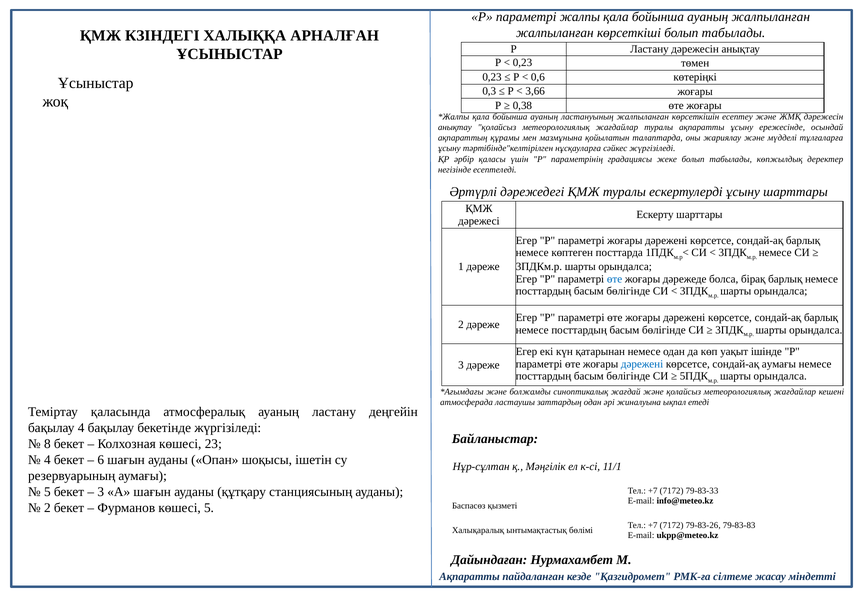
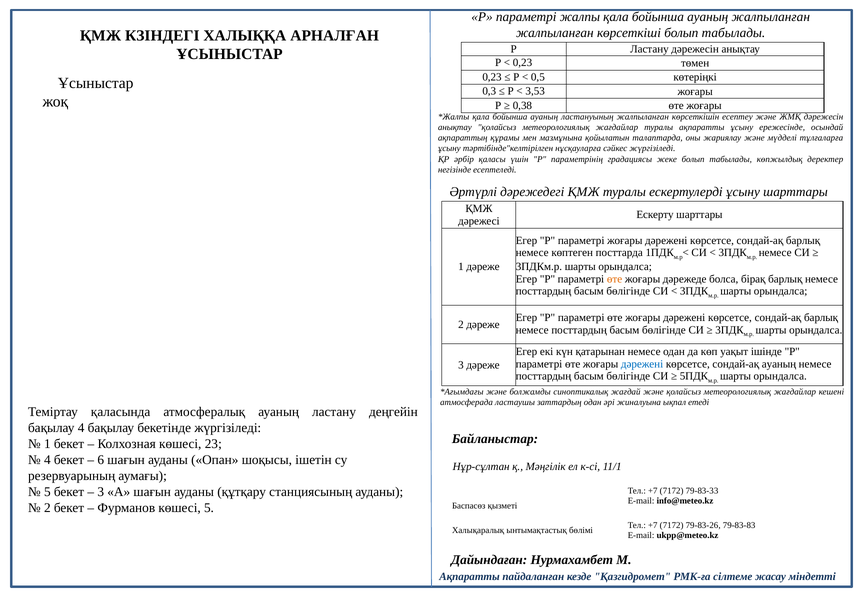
0,6: 0,6 -> 0,5
3,66: 3,66 -> 3,53
өте at (615, 279) colour: blue -> orange
сондай-ақ аумағы: аумағы -> ауаның
8 at (47, 444): 8 -> 1
